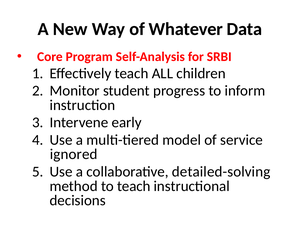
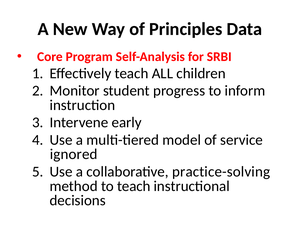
Whatever: Whatever -> Principles
detailed-solving: detailed-solving -> practice-solving
